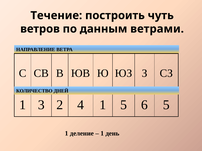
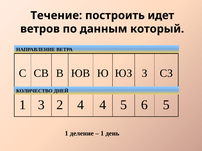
чуть: чуть -> идет
ветрами: ветрами -> который
4 1: 1 -> 4
